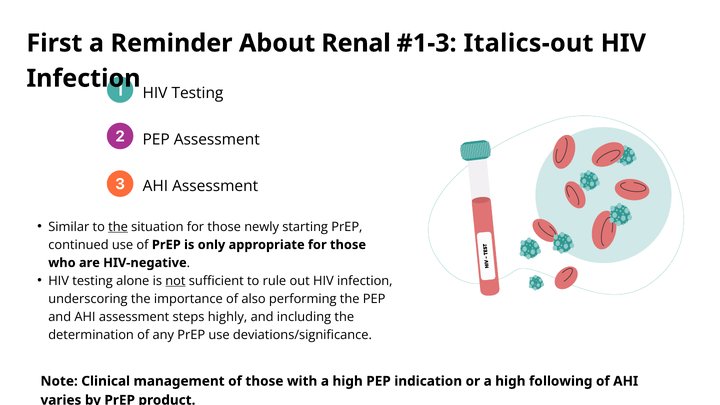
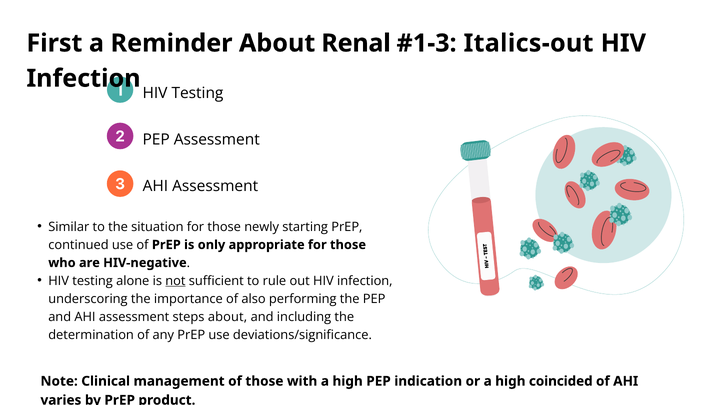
the at (118, 227) underline: present -> none
steps highly: highly -> about
following: following -> coincided
